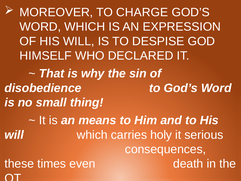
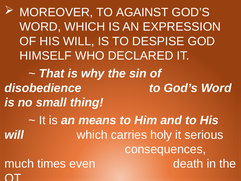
CHARGE: CHARGE -> AGAINST
these: these -> much
